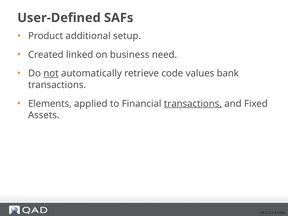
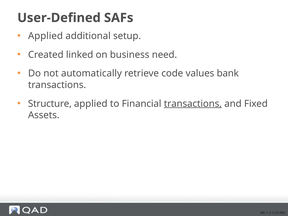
Product at (46, 36): Product -> Applied
not underline: present -> none
Elements: Elements -> Structure
